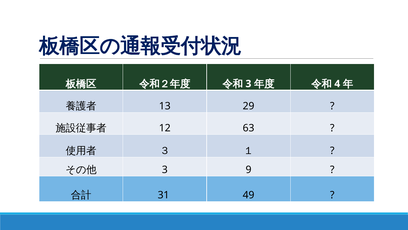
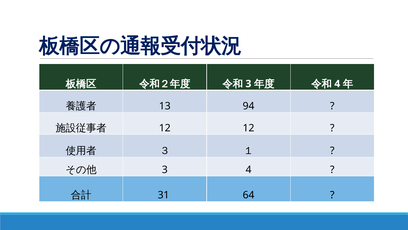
29: 29 -> 94
12 63: 63 -> 12
3 9: 9 -> 4
49: 49 -> 64
